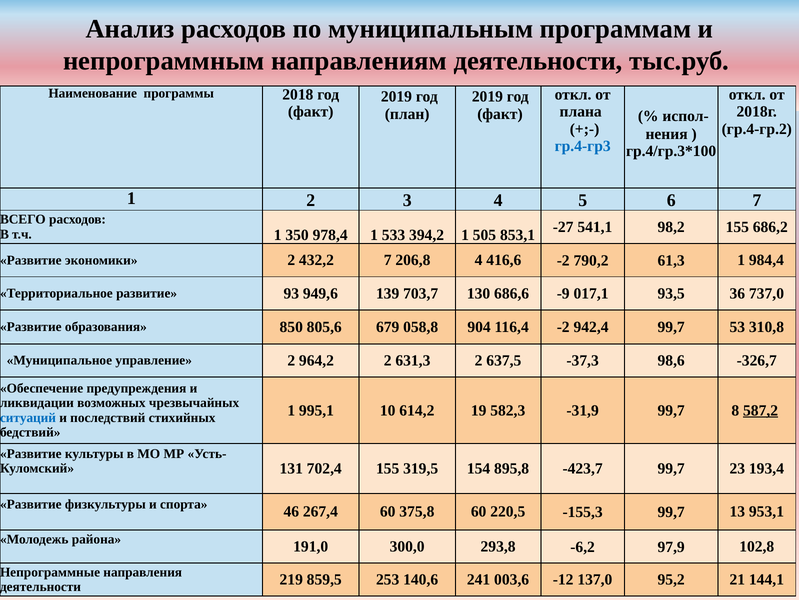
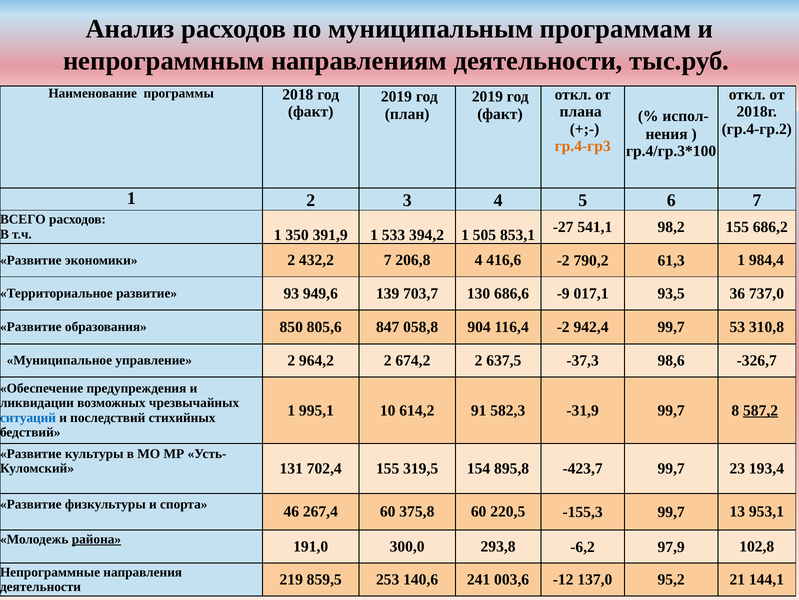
гр.4-гр3 colour: blue -> orange
978,4: 978,4 -> 391,9
679: 679 -> 847
631,3: 631,3 -> 674,2
19: 19 -> 91
района underline: none -> present
